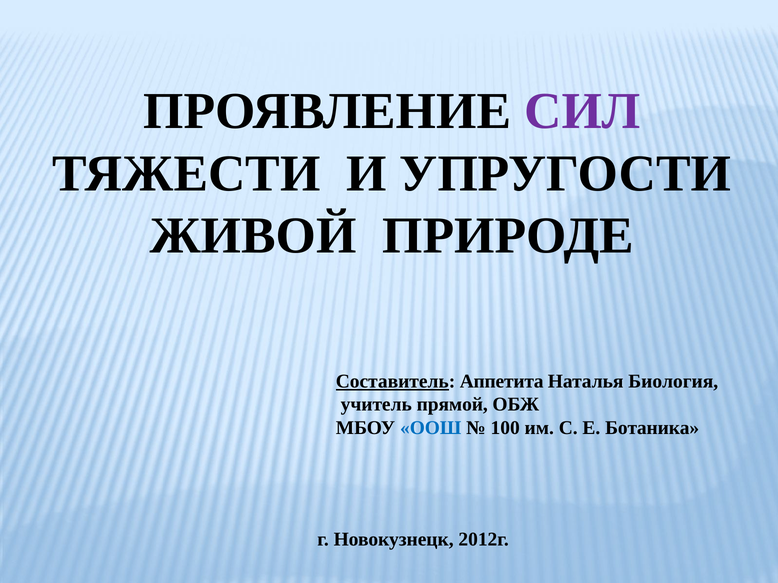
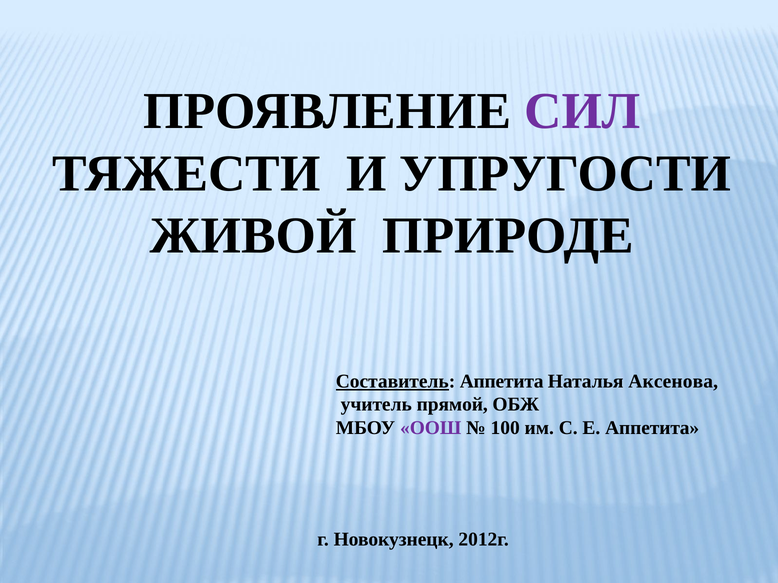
Биология: Биология -> Аксенова
ООШ colour: blue -> purple
Е Ботаника: Ботаника -> Аппетита
